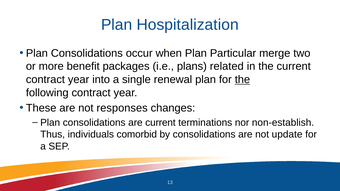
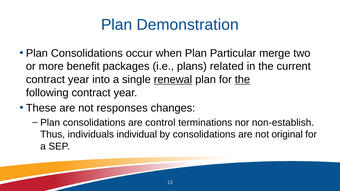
Hospitalization: Hospitalization -> Demonstration
renewal underline: none -> present
are current: current -> control
comorbid: comorbid -> individual
update: update -> original
